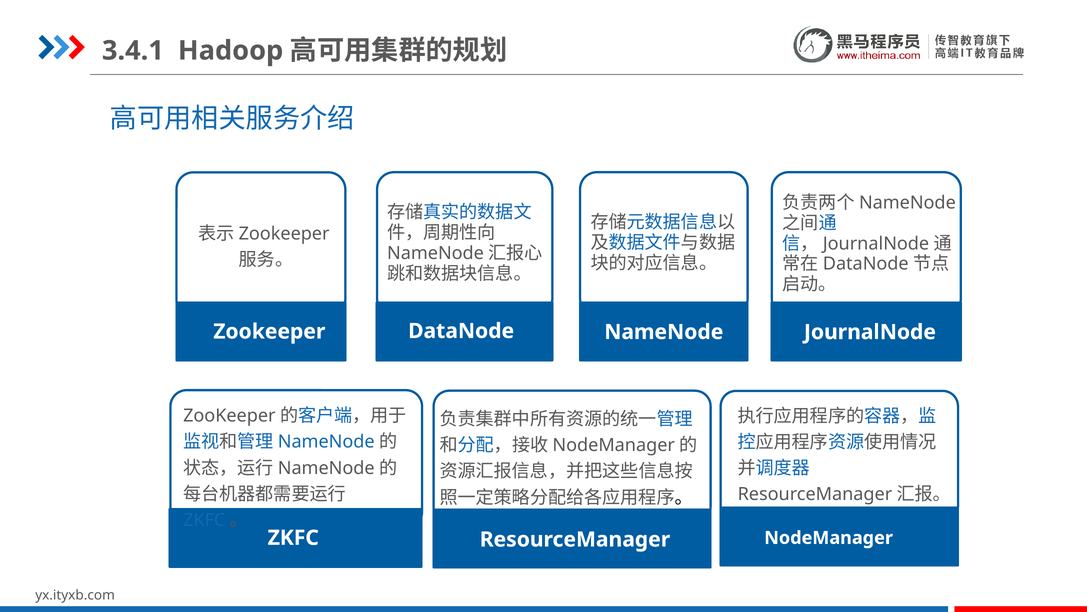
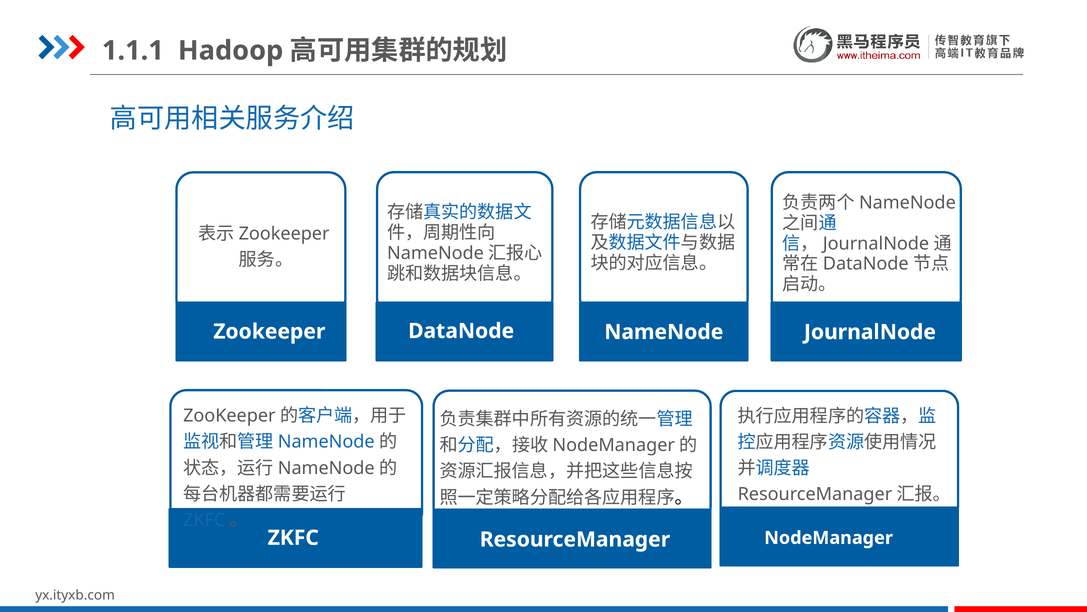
3.4.1: 3.4.1 -> 1.1.1
